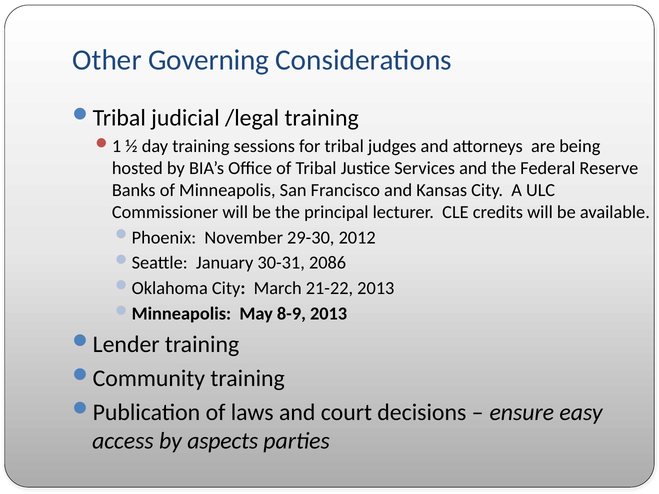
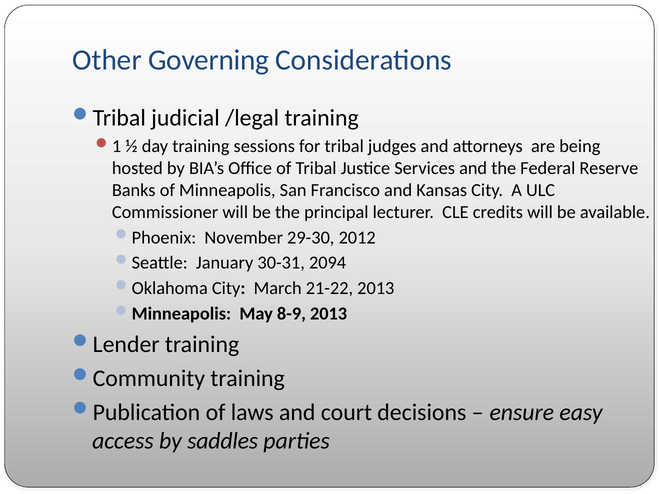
2086: 2086 -> 2094
aspects: aspects -> saddles
